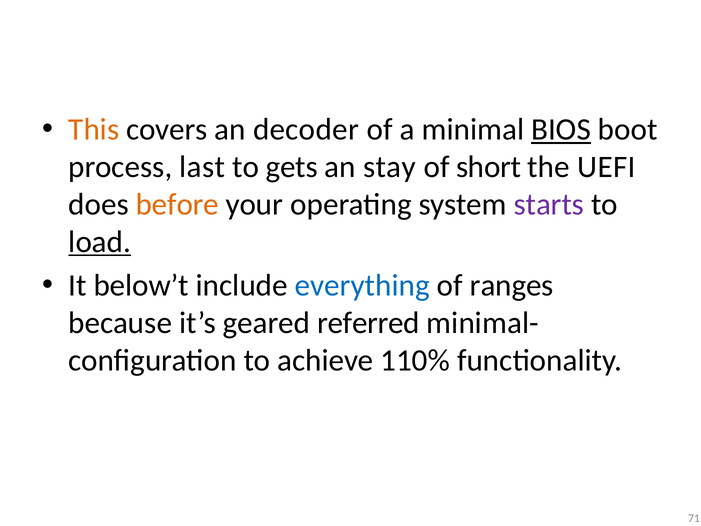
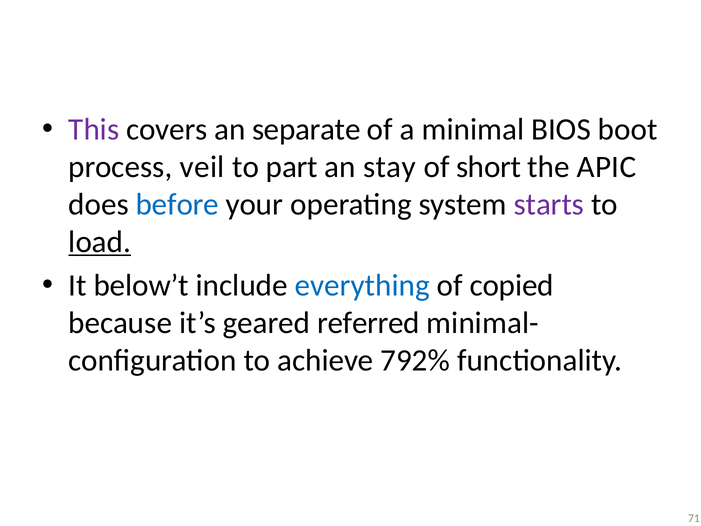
This colour: orange -> purple
decoder: decoder -> separate
BIOS underline: present -> none
last: last -> veil
gets: gets -> part
UEFI: UEFI -> APIC
before colour: orange -> blue
ranges: ranges -> copied
110%: 110% -> 792%
